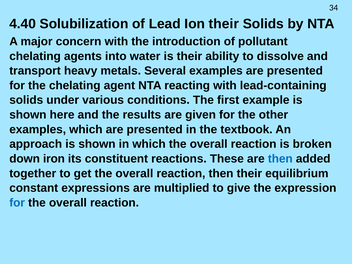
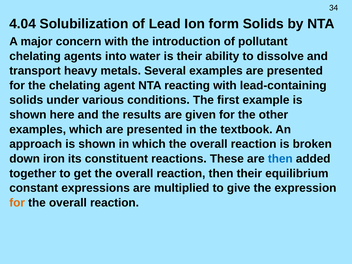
4.40: 4.40 -> 4.04
Ion their: their -> form
for at (17, 203) colour: blue -> orange
